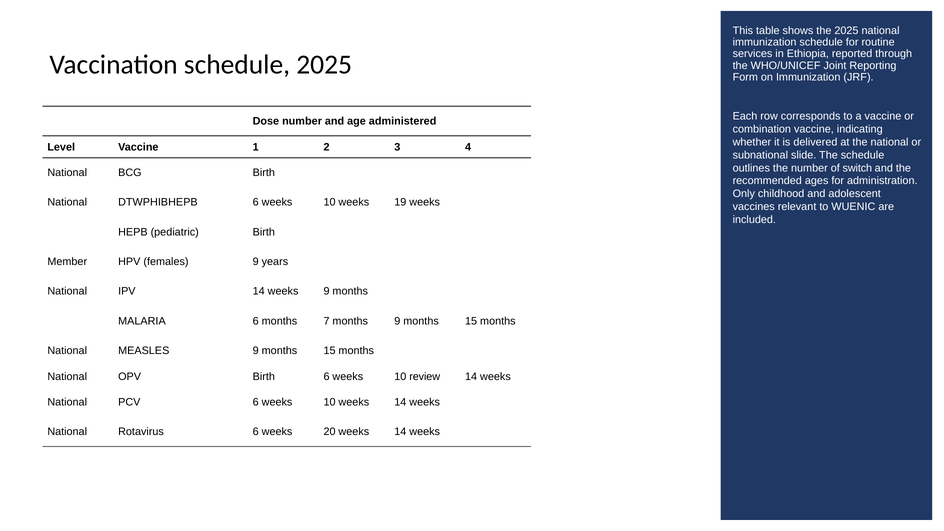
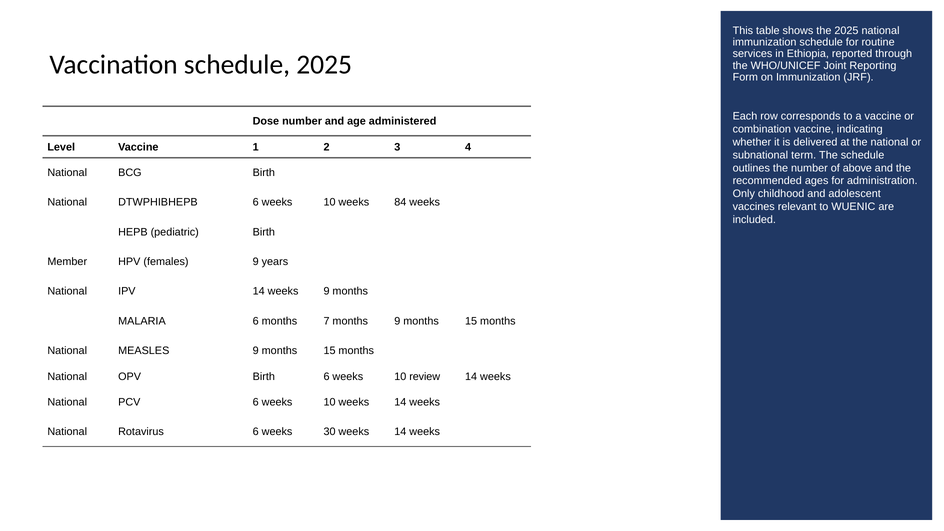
slide: slide -> term
switch: switch -> above
19: 19 -> 84
20: 20 -> 30
